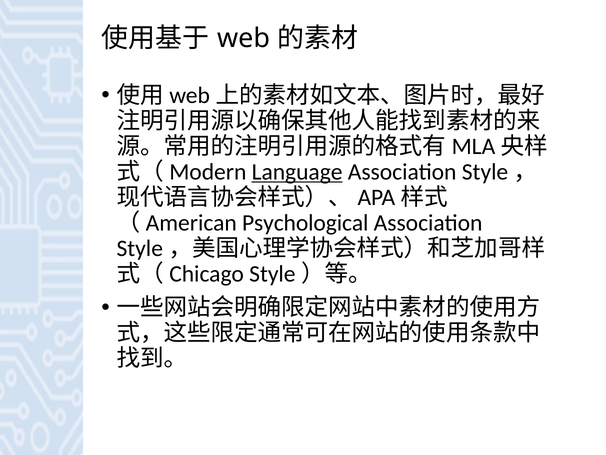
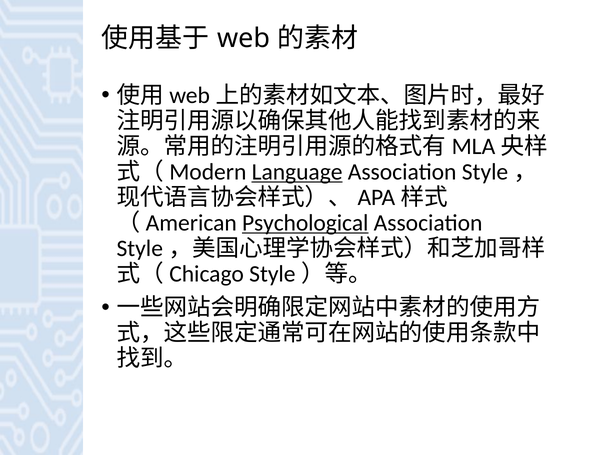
Psychological underline: none -> present
